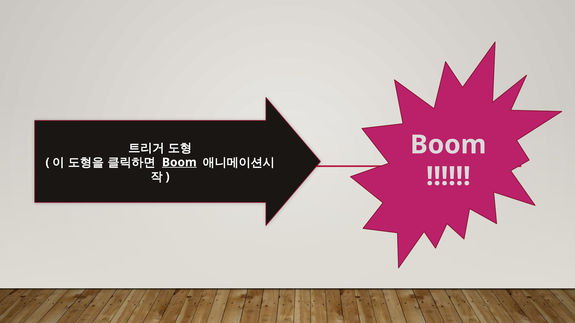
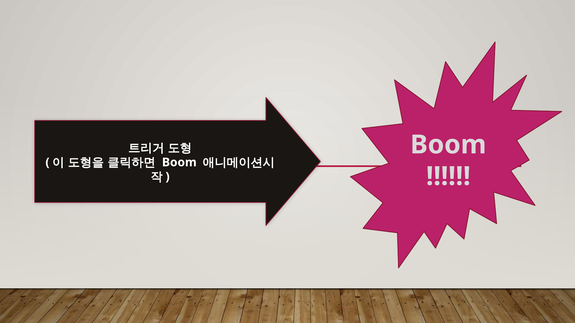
Boom at (179, 163) underline: present -> none
